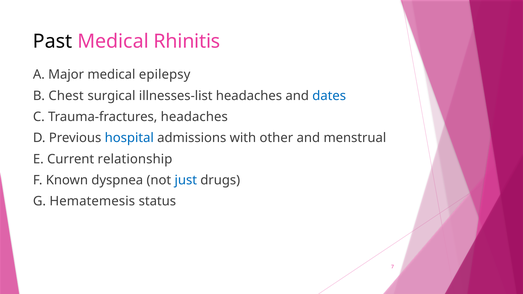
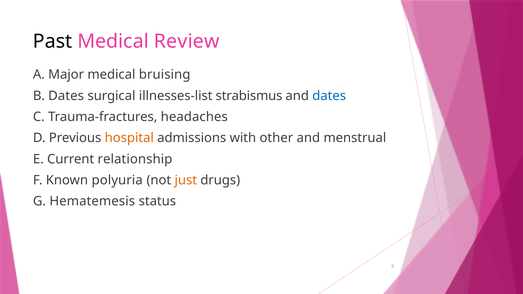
Rhinitis: Rhinitis -> Review
epilepsy: epilepsy -> bruising
B Chest: Chest -> Dates
illnesses-list headaches: headaches -> strabismus
hospital colour: blue -> orange
dyspnea: dyspnea -> polyuria
just colour: blue -> orange
